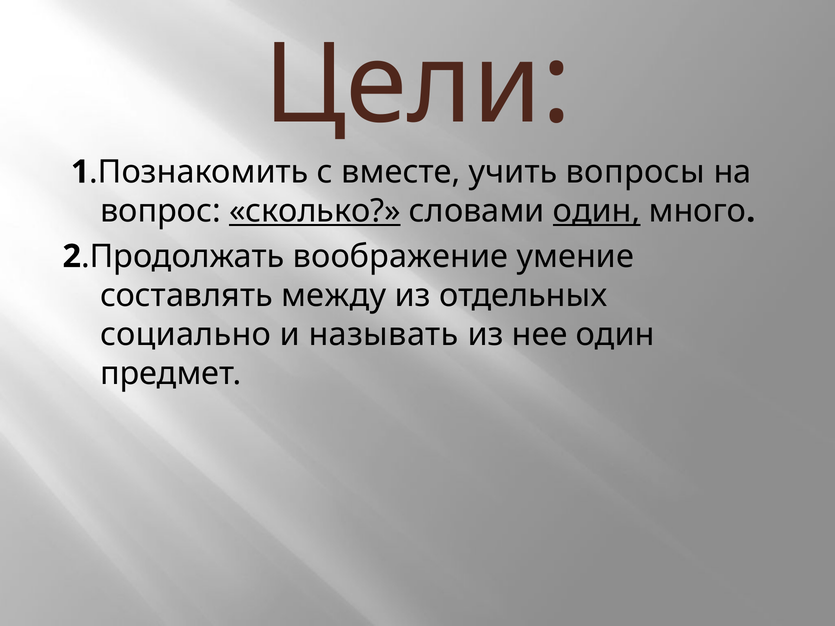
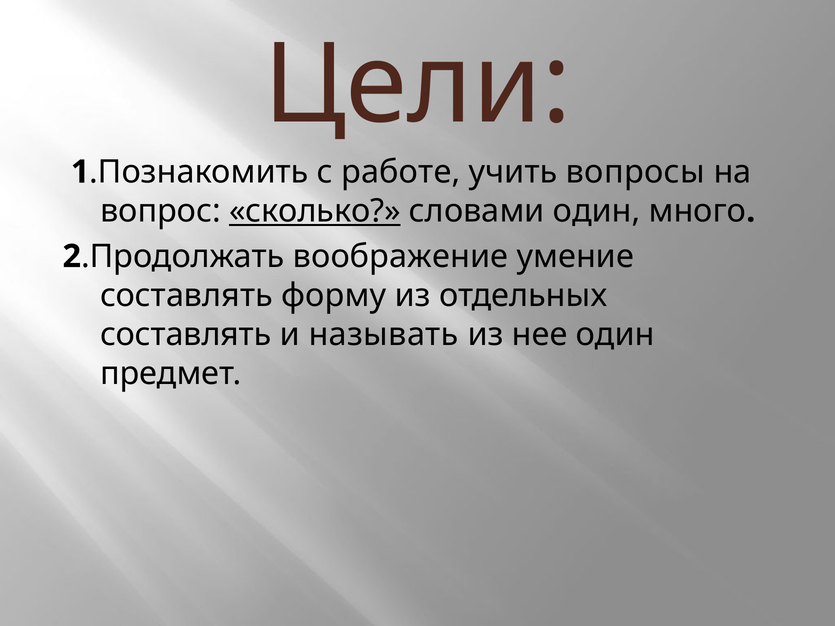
вместе: вместе -> работе
один at (597, 211) underline: present -> none
между: между -> форму
социально at (186, 334): социально -> составлять
